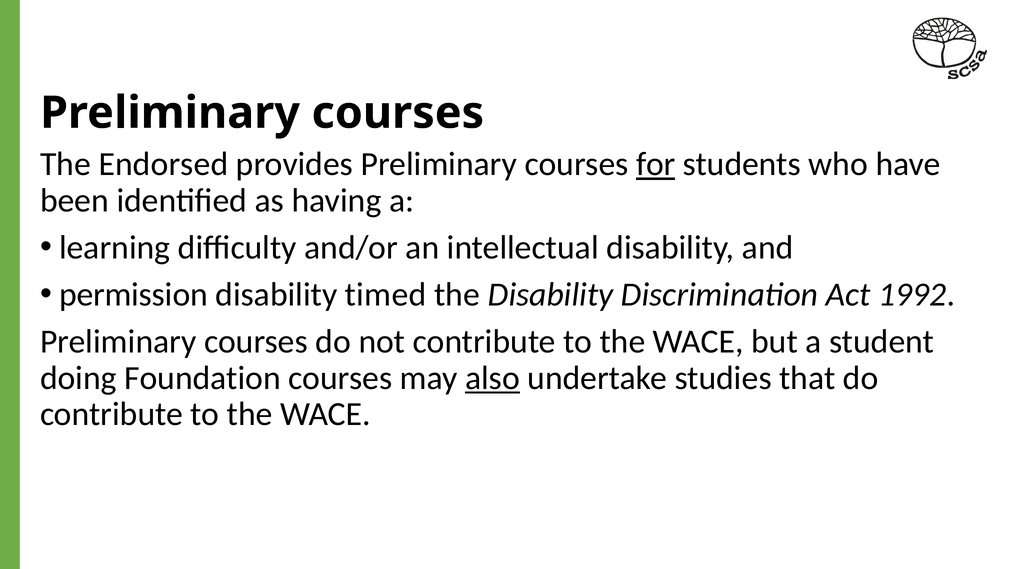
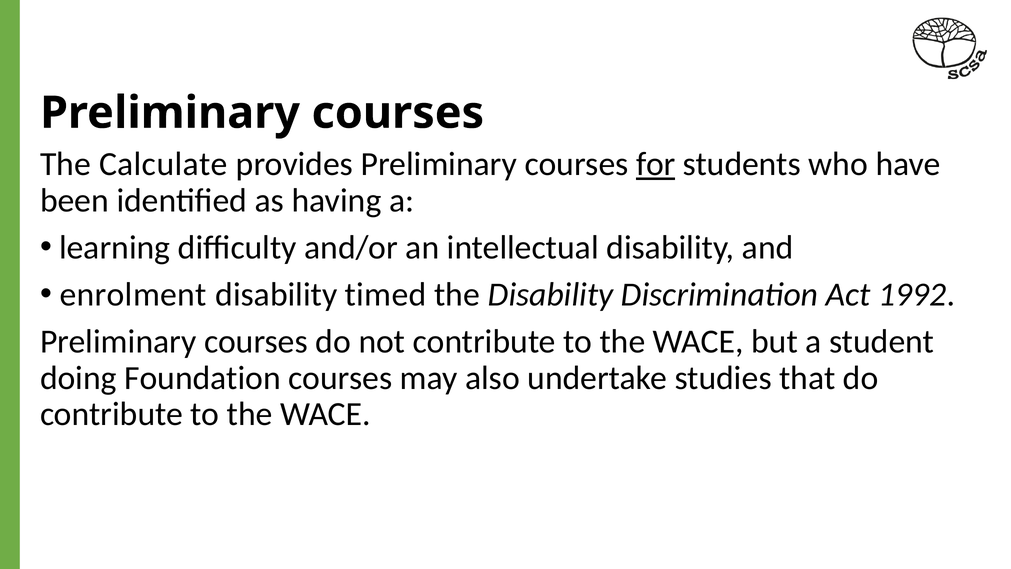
Endorsed: Endorsed -> Calculate
permission: permission -> enrolment
also underline: present -> none
